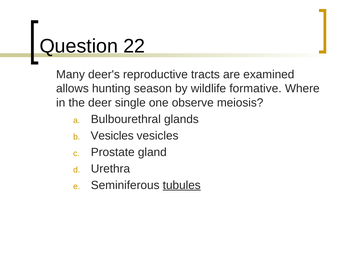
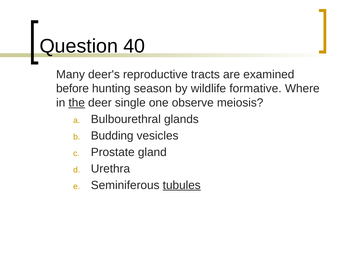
22: 22 -> 40
allows: allows -> before
the underline: none -> present
Vesicles at (112, 136): Vesicles -> Budding
